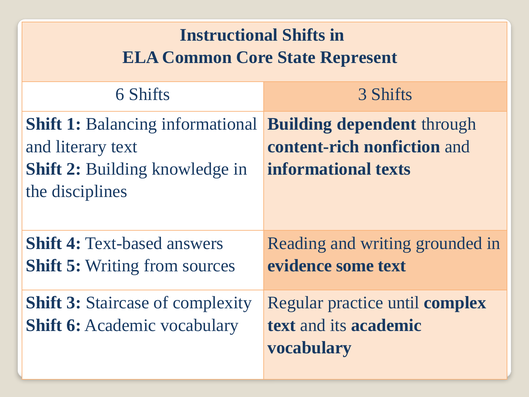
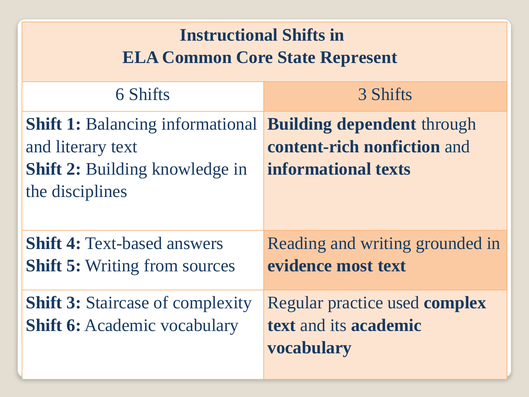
some: some -> most
until: until -> used
